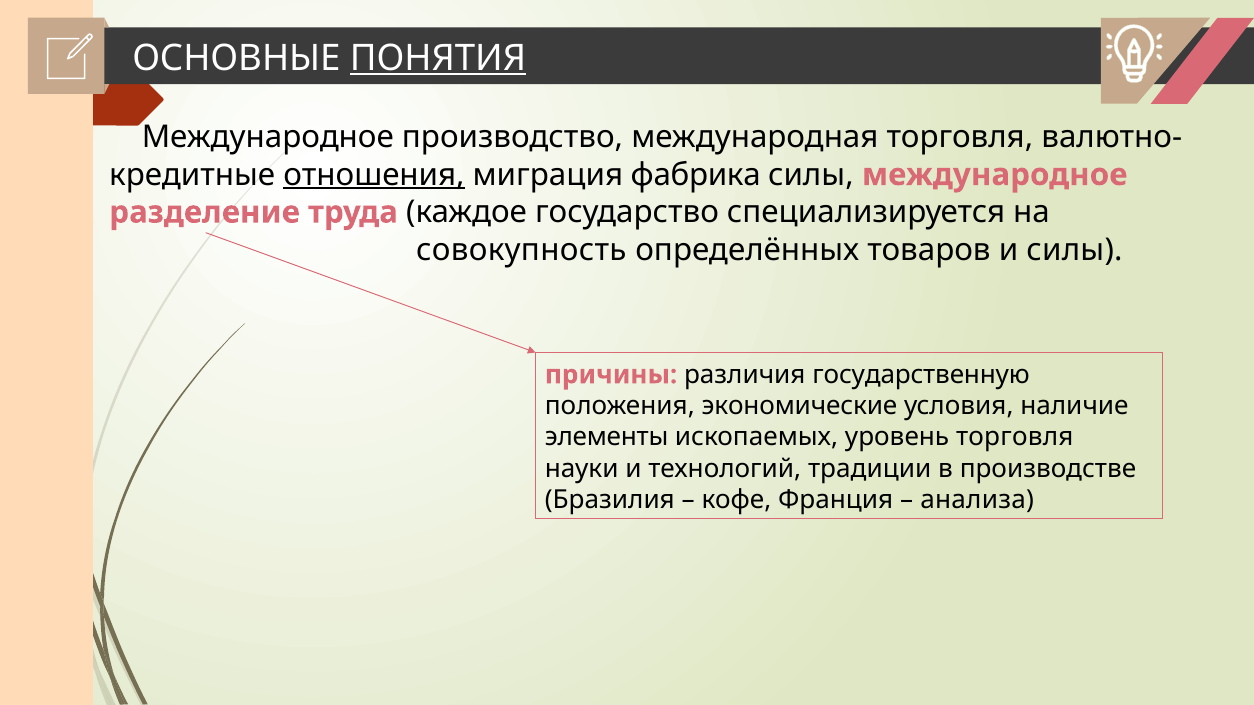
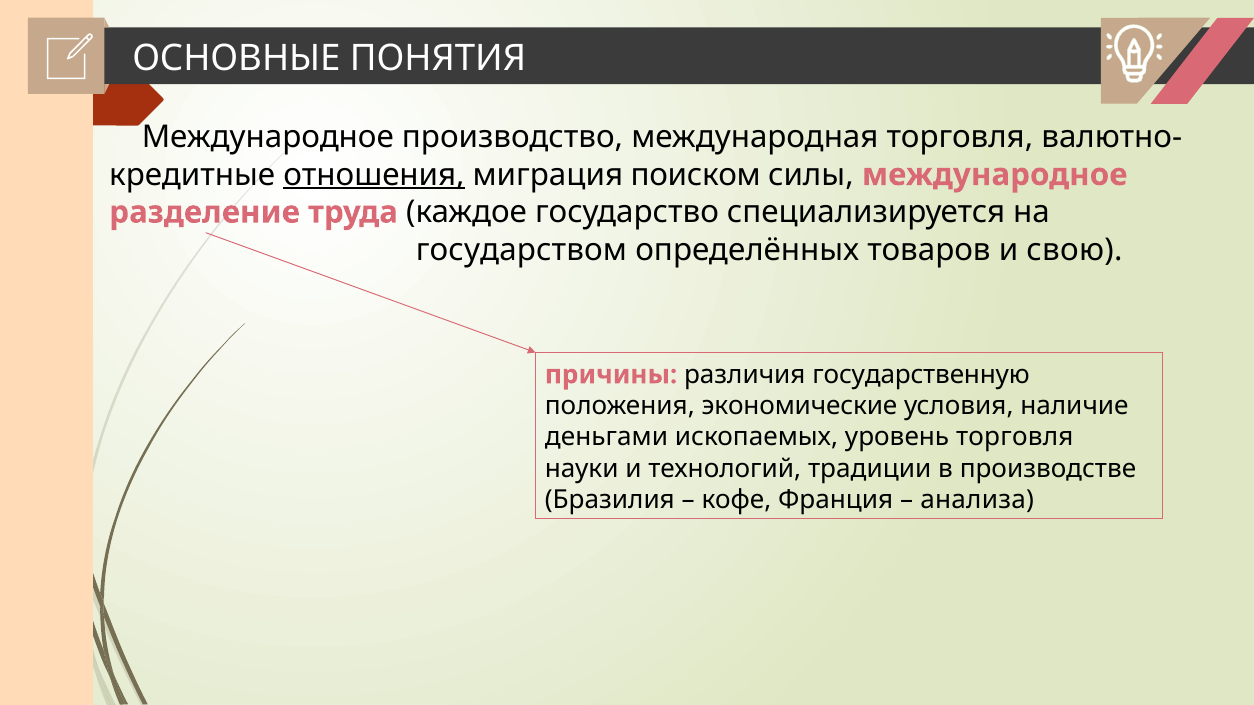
ПОНЯТИЯ underline: present -> none
фабрика: фабрика -> поиском
совокупность: совокупность -> государством
и силы: силы -> свою
элементы: элементы -> деньгами
